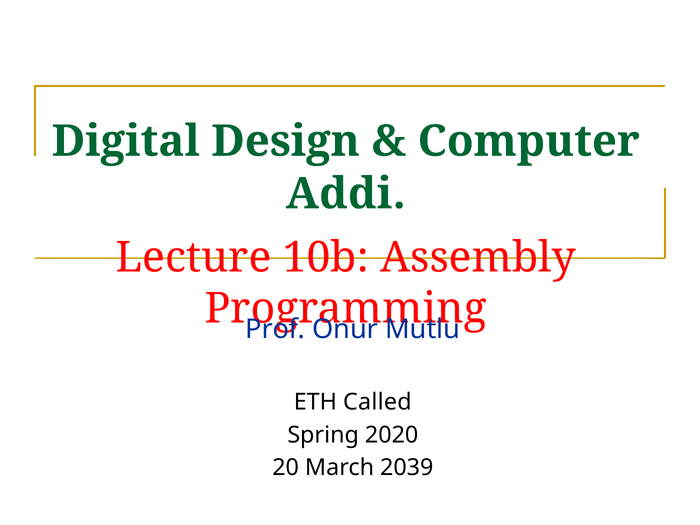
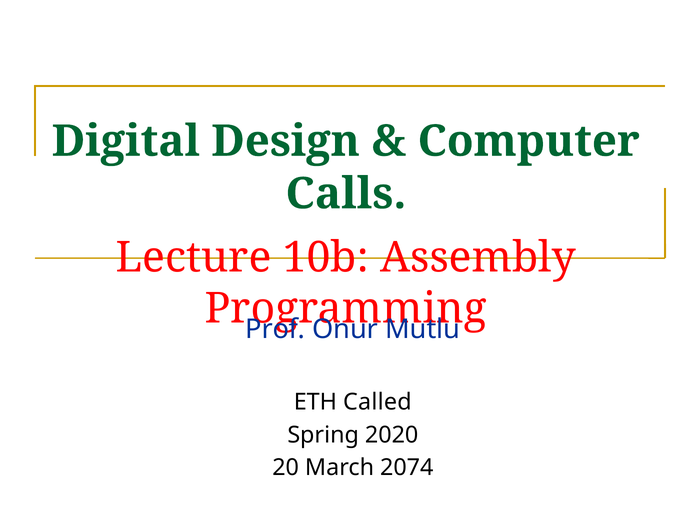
Addi: Addi -> Calls
2039: 2039 -> 2074
